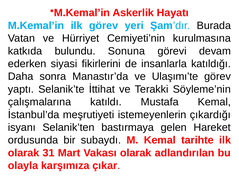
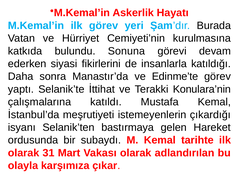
Ulaşımı’te: Ulaşımı’te -> Edinme’te
Söyleme’nin: Söyleme’nin -> Konulara’nin
